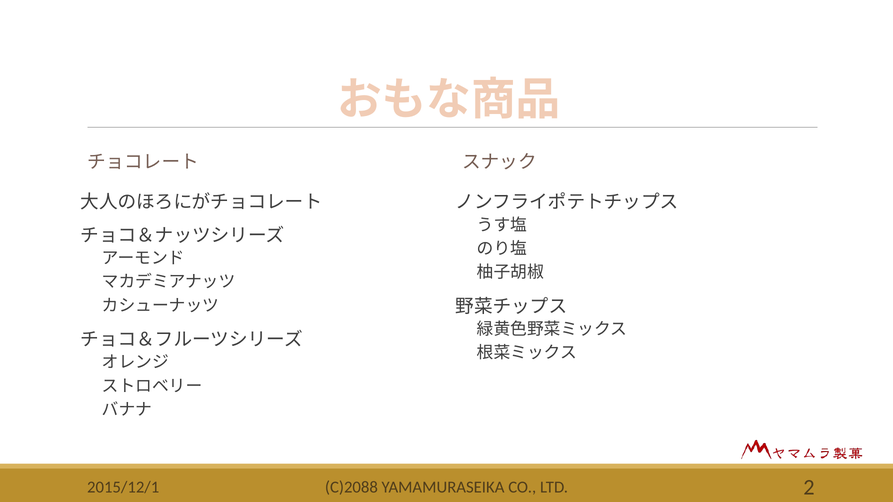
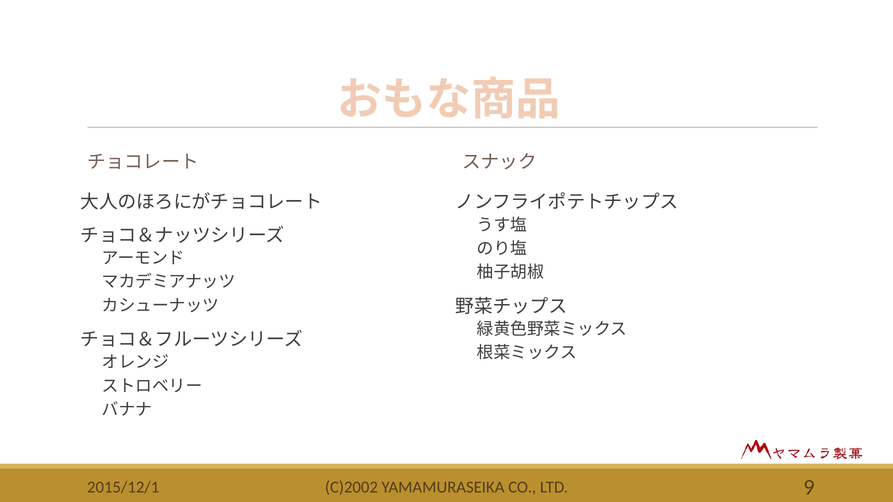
C)2088: C)2088 -> C)2002
2: 2 -> 9
